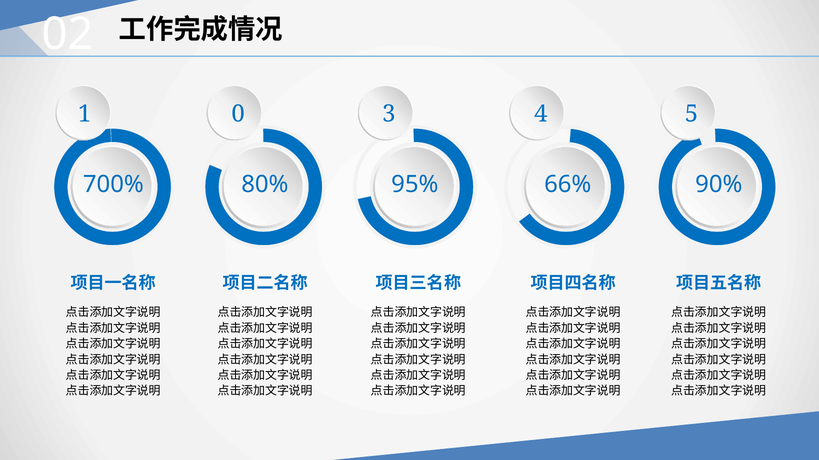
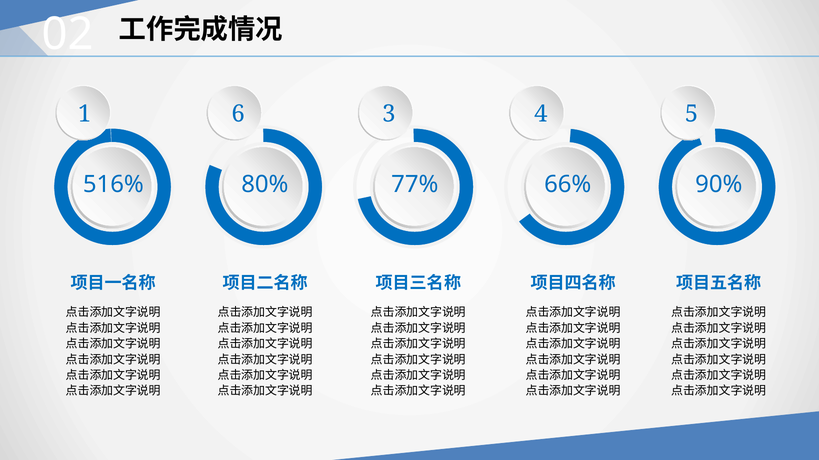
0: 0 -> 6
700%: 700% -> 516%
95%: 95% -> 77%
